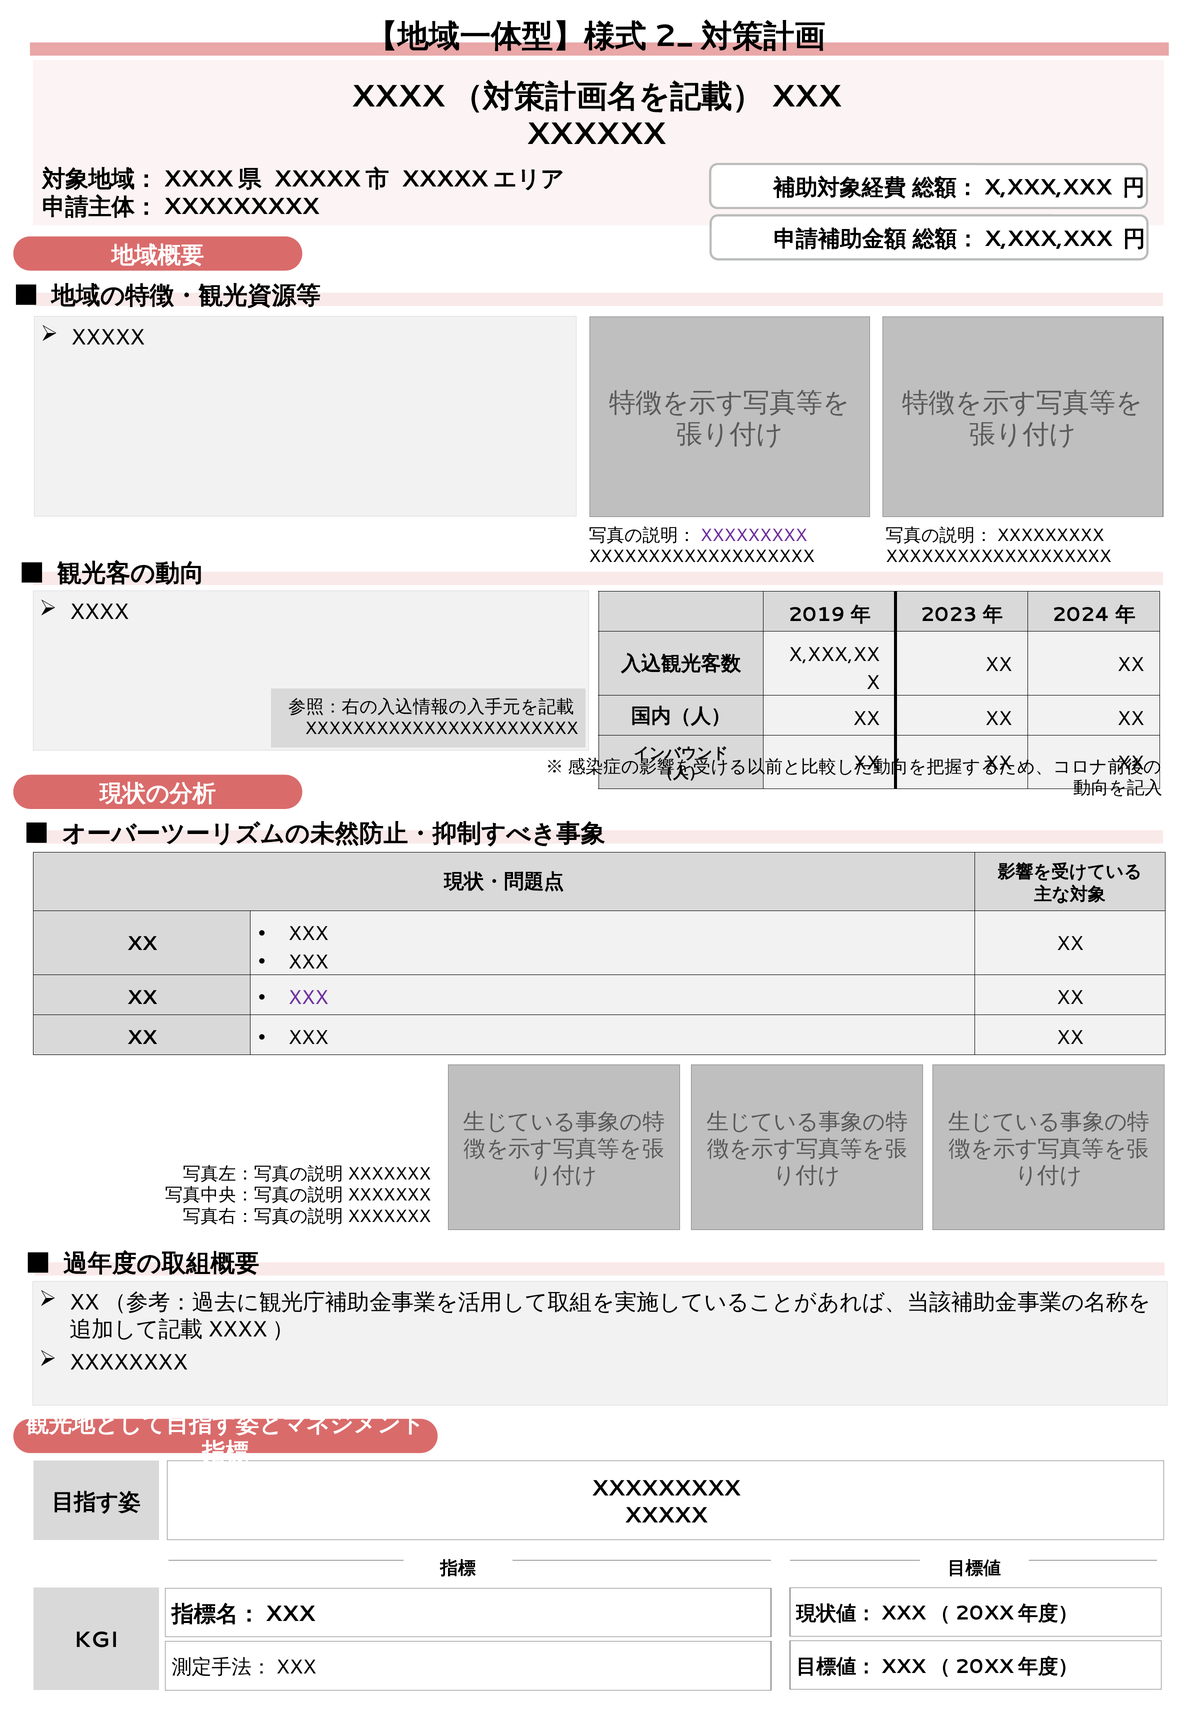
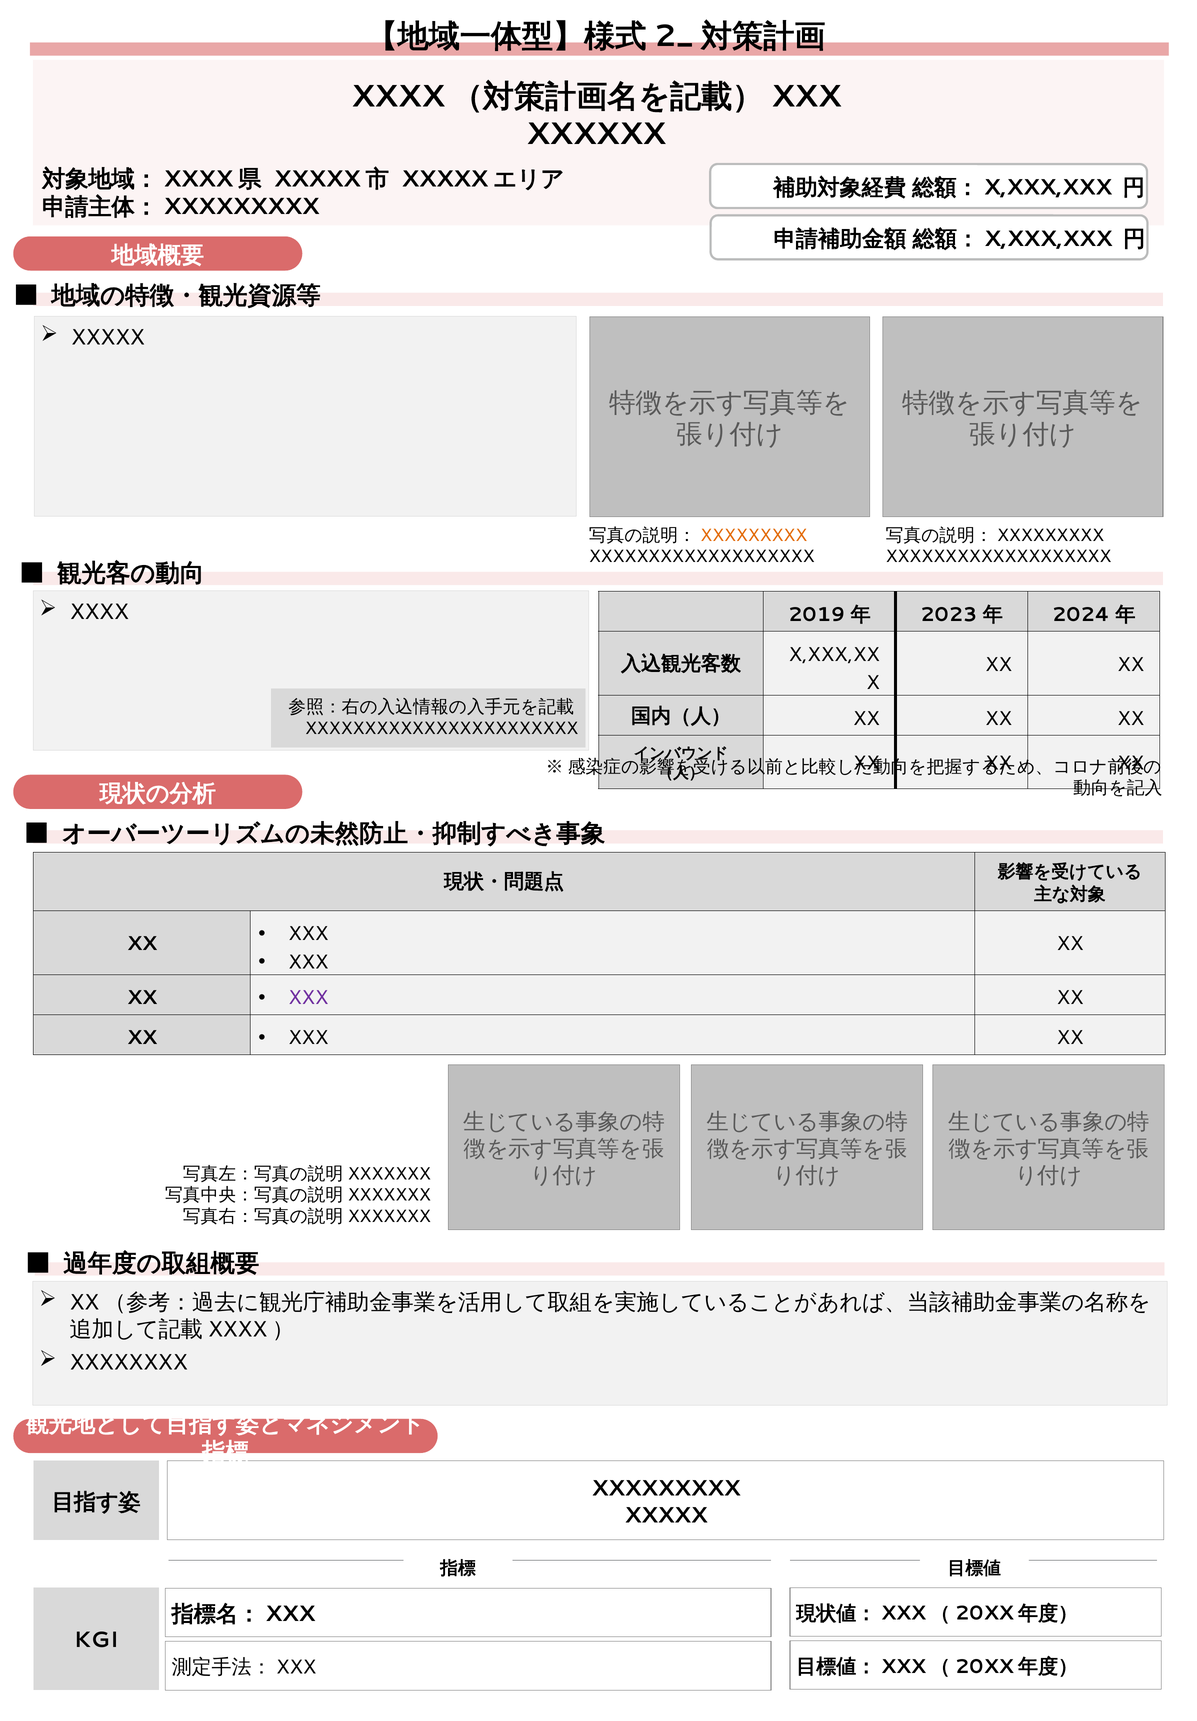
XXXXXXXXX at (754, 535) colour: purple -> orange
